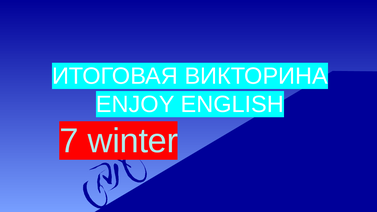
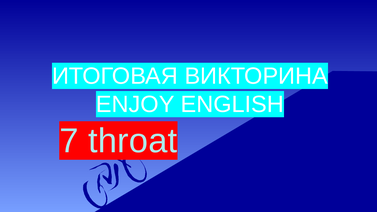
winter: winter -> throat
